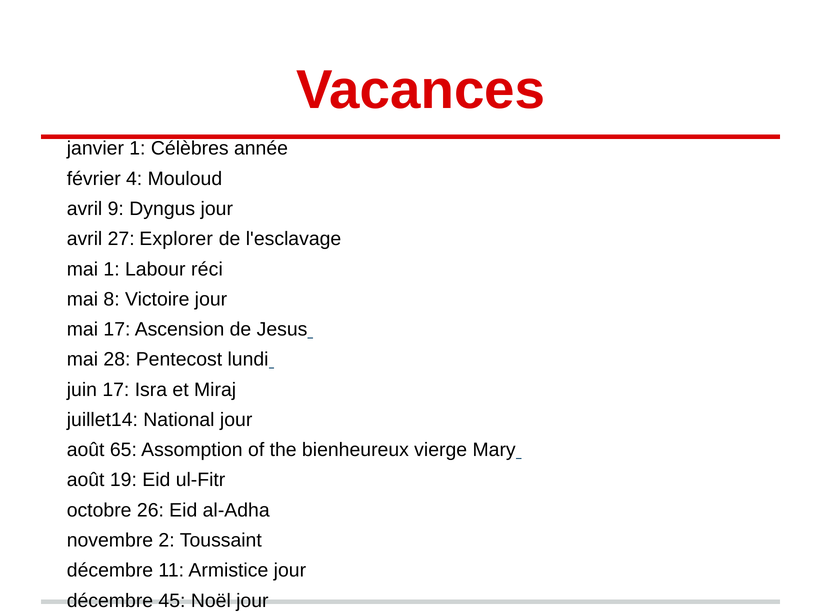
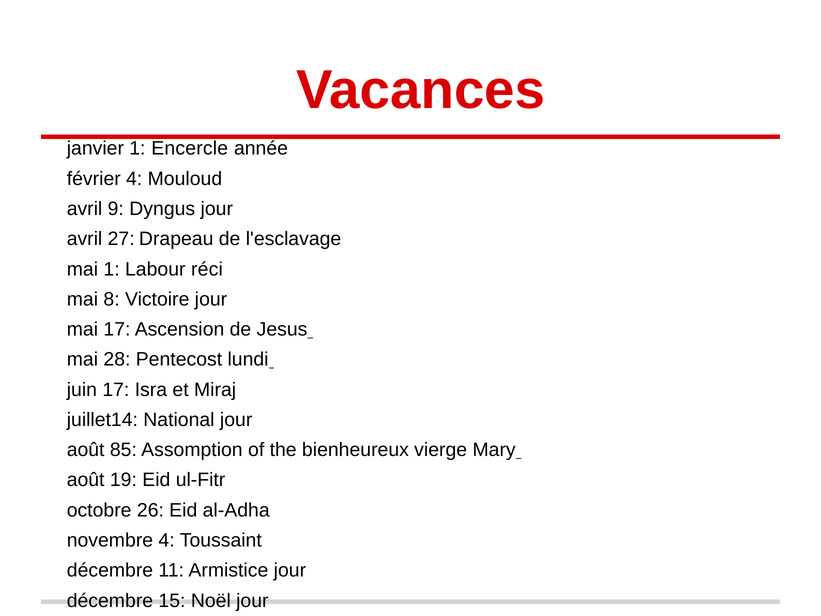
Célèbres: Célèbres -> Encercle
Explorer: Explorer -> Drapeau
65: 65 -> 85
novembre 2: 2 -> 4
45: 45 -> 15
